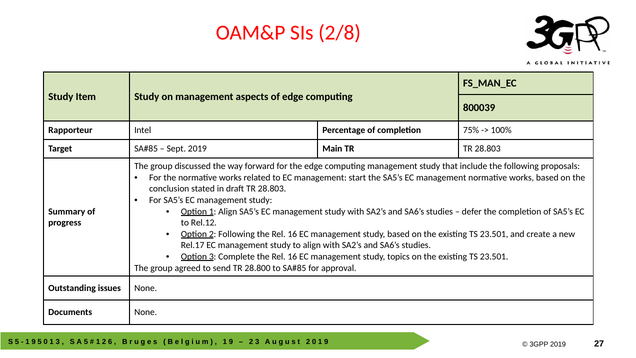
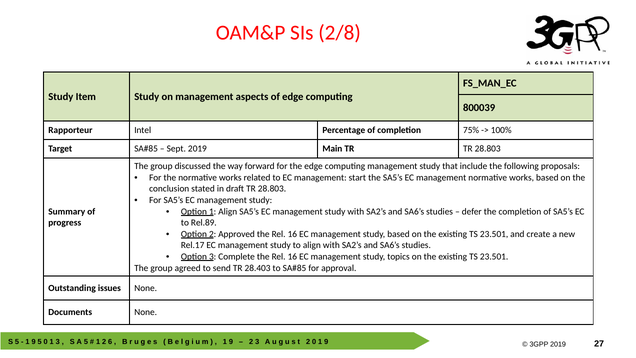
Rel.12: Rel.12 -> Rel.89
2 Following: Following -> Approved
28.800: 28.800 -> 28.403
